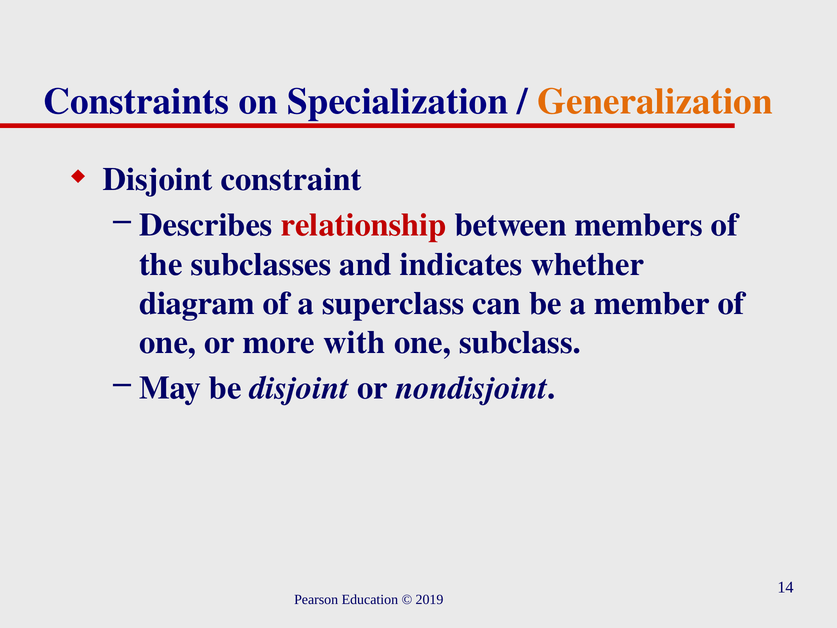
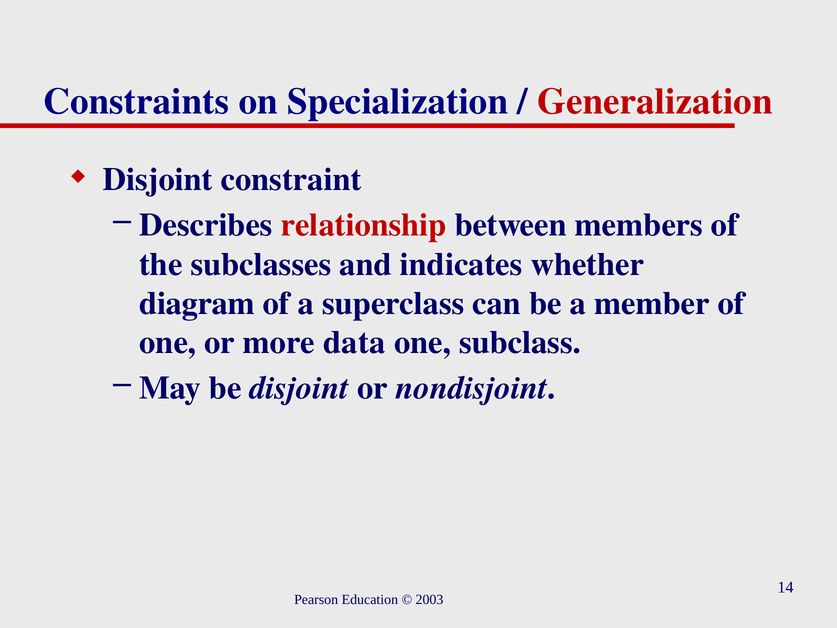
Generalization colour: orange -> red
with: with -> data
2019: 2019 -> 2003
